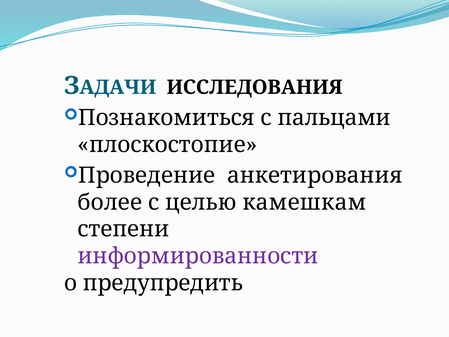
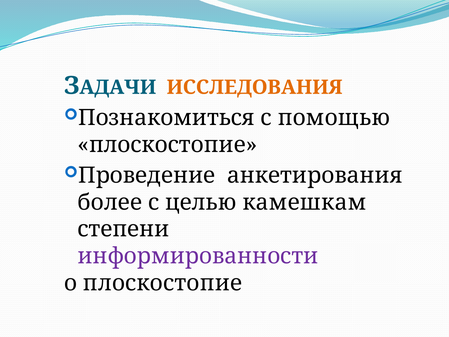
ИССЛЕДОВАНИЯ colour: black -> orange
пальцами: пальцами -> помощью
о предупредить: предупредить -> плоскостопие
